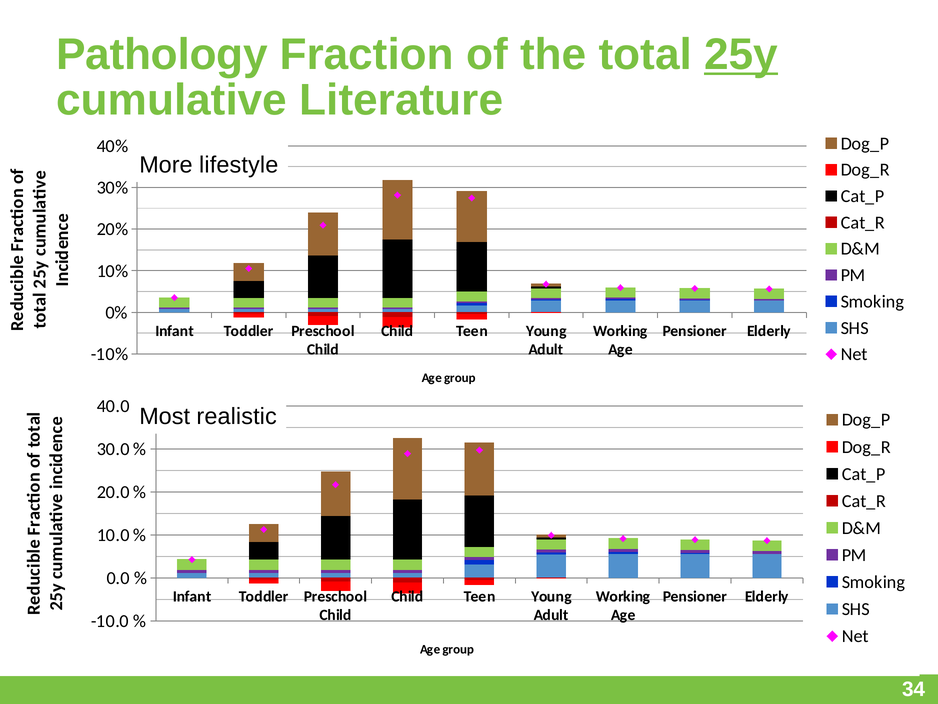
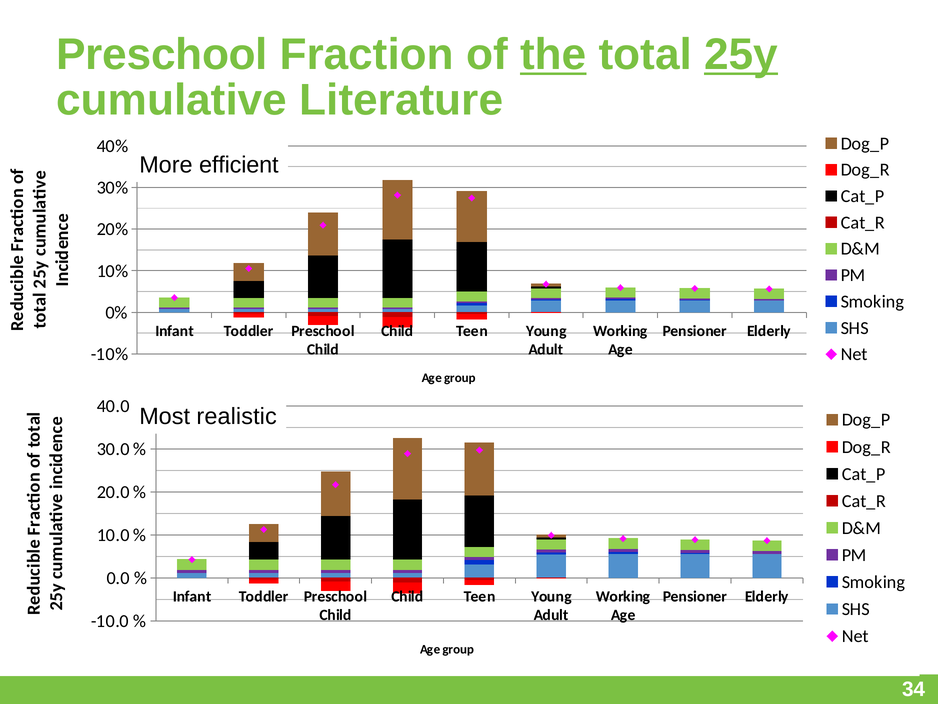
Pathology at (162, 55): Pathology -> Preschool
the underline: none -> present
lifestyle: lifestyle -> efficient
